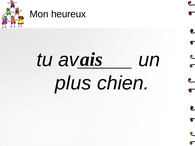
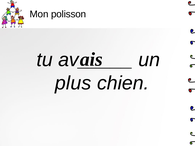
heureux: heureux -> polisson
